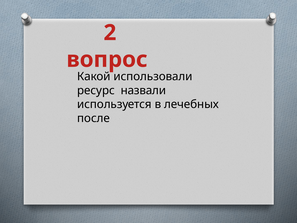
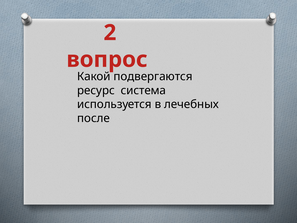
использовали: использовали -> подвергаются
назвали: назвали -> система
